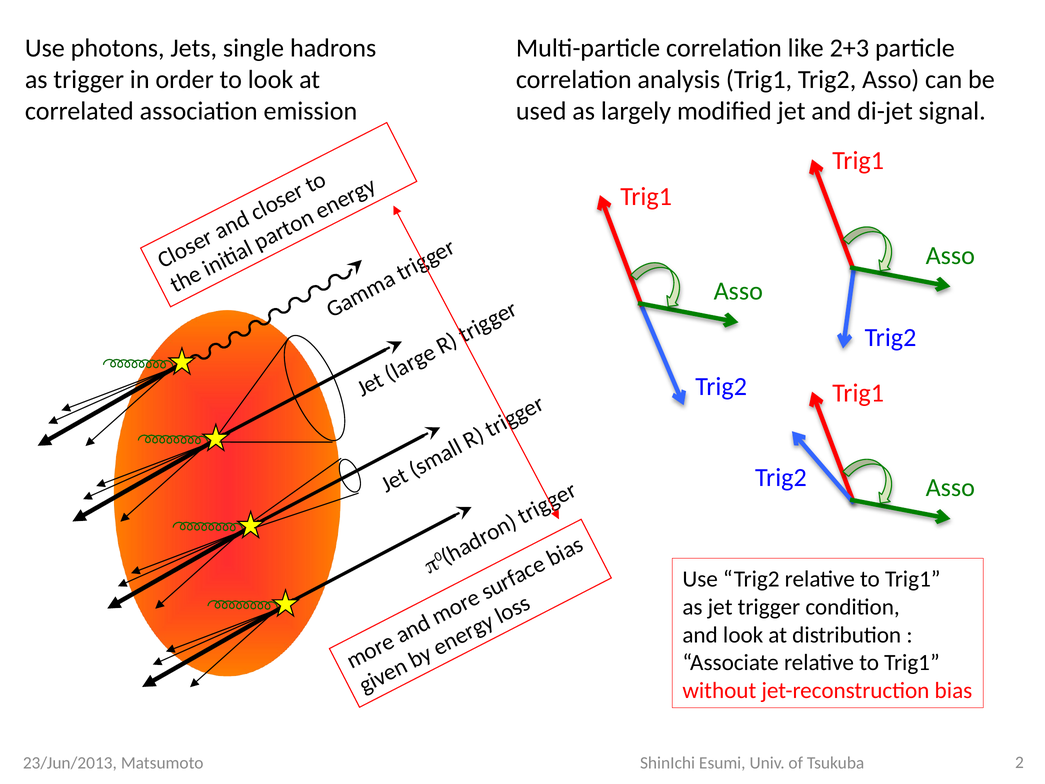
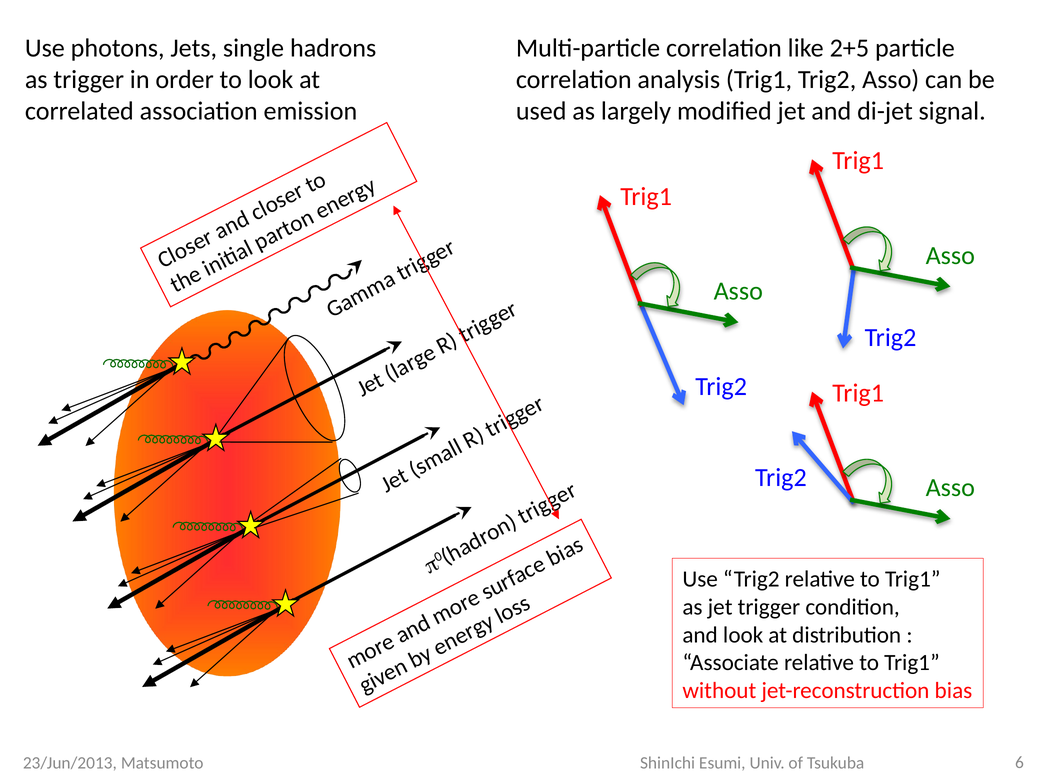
2+3: 2+3 -> 2+5
2: 2 -> 6
